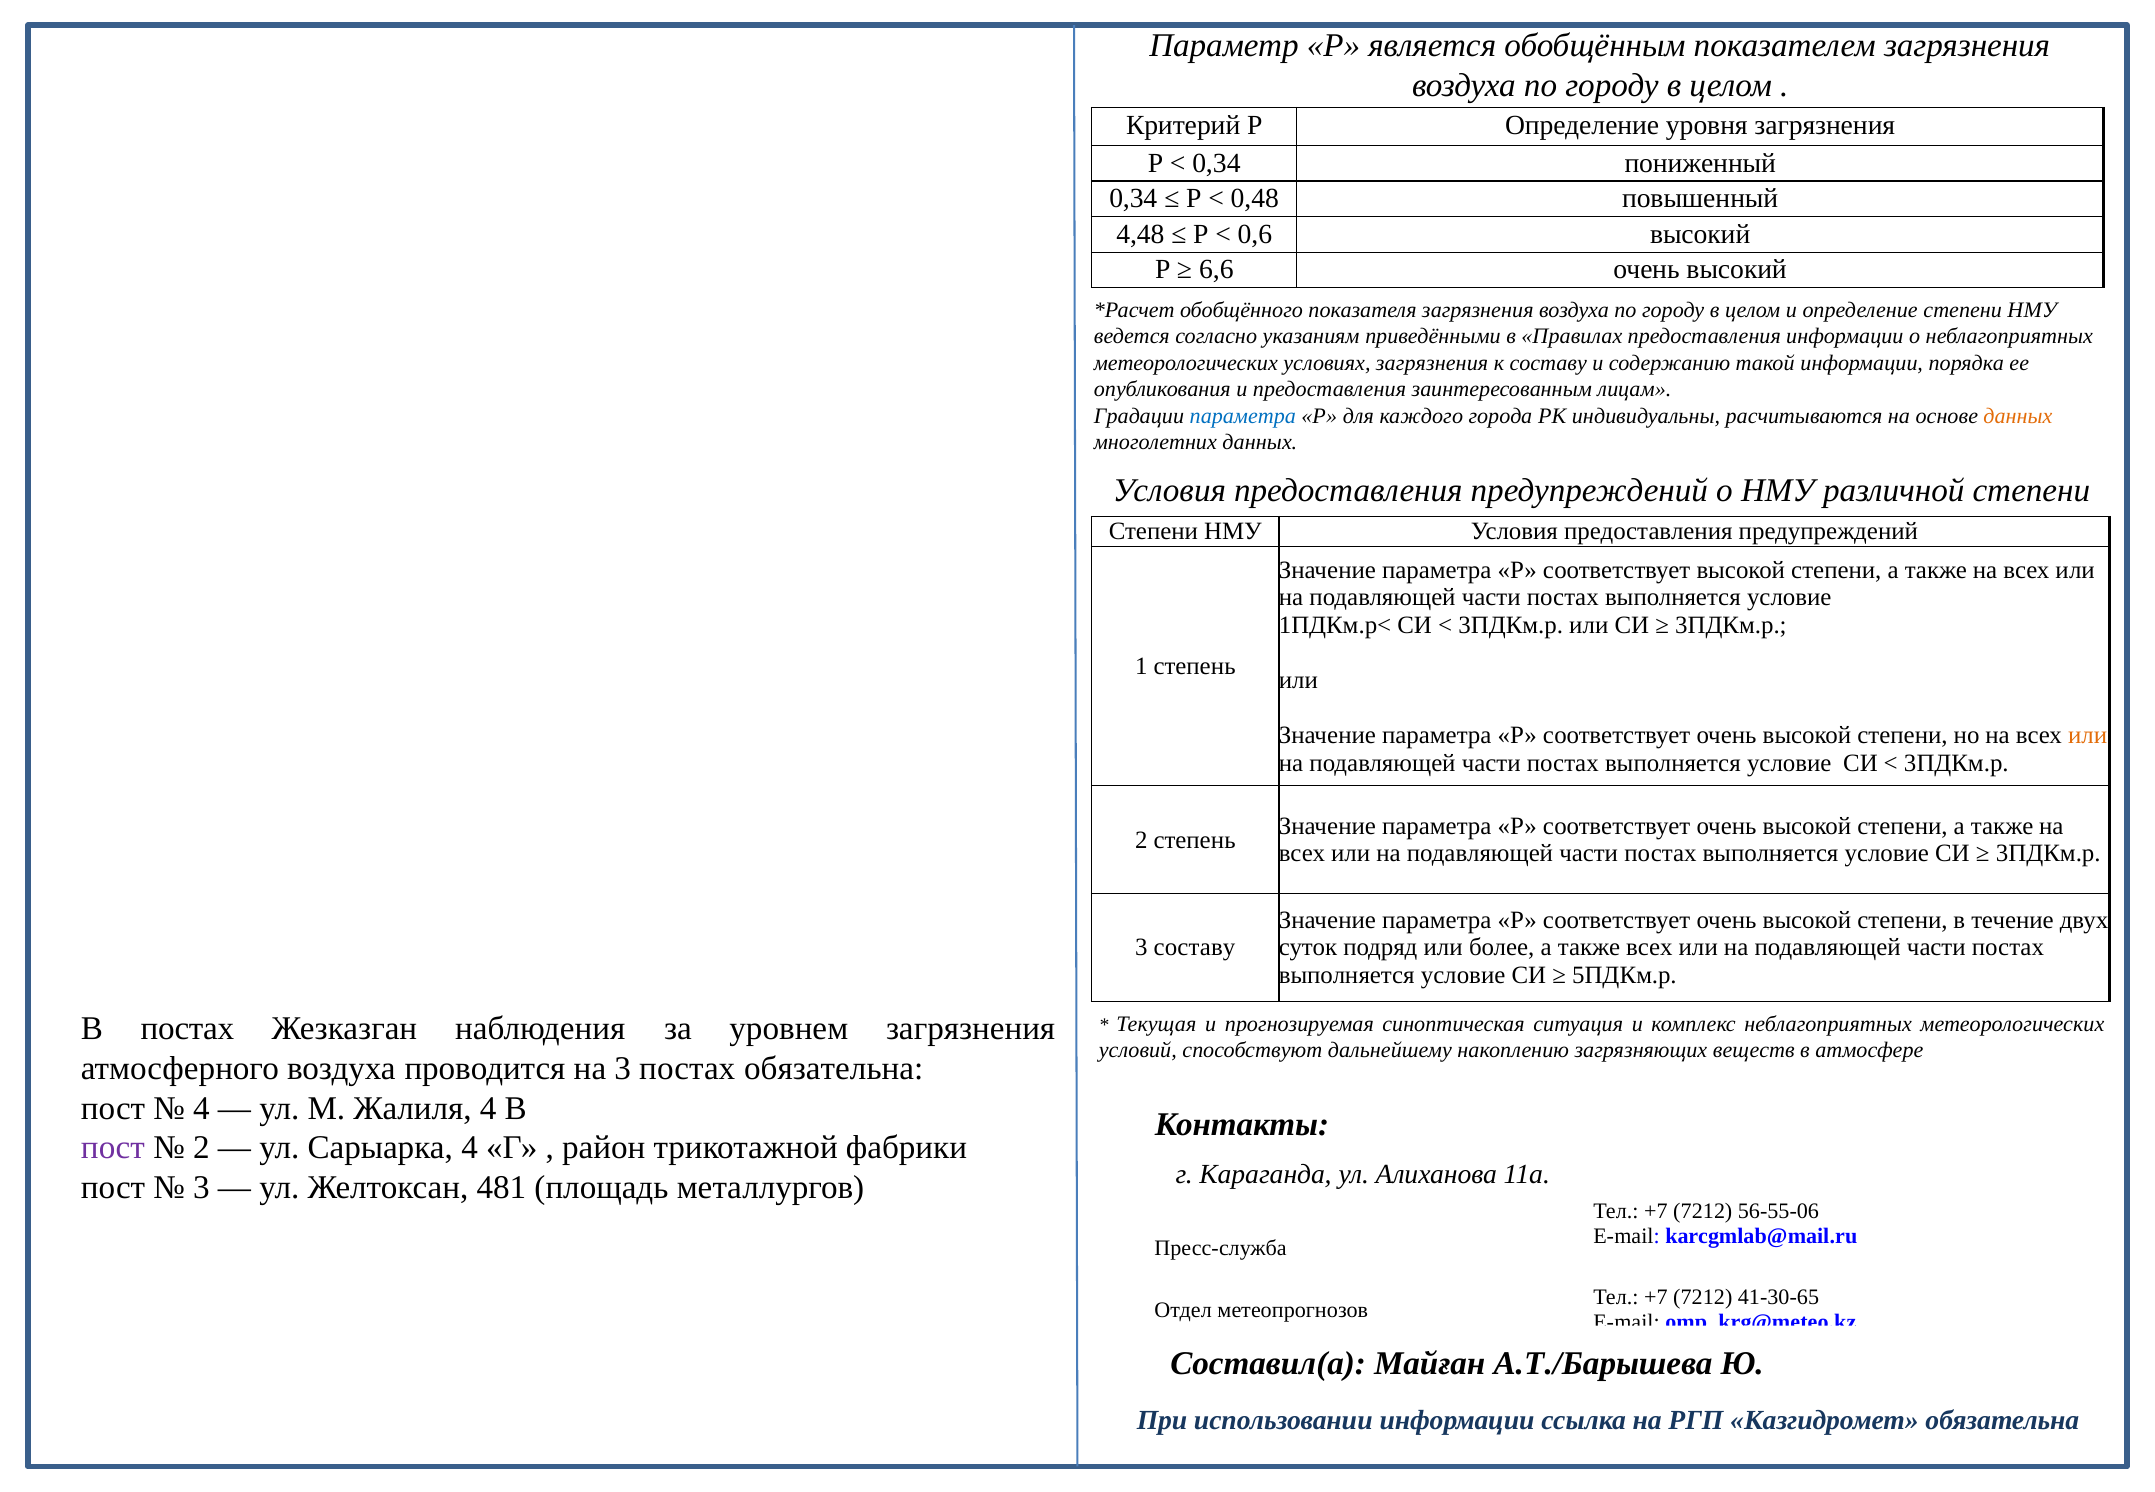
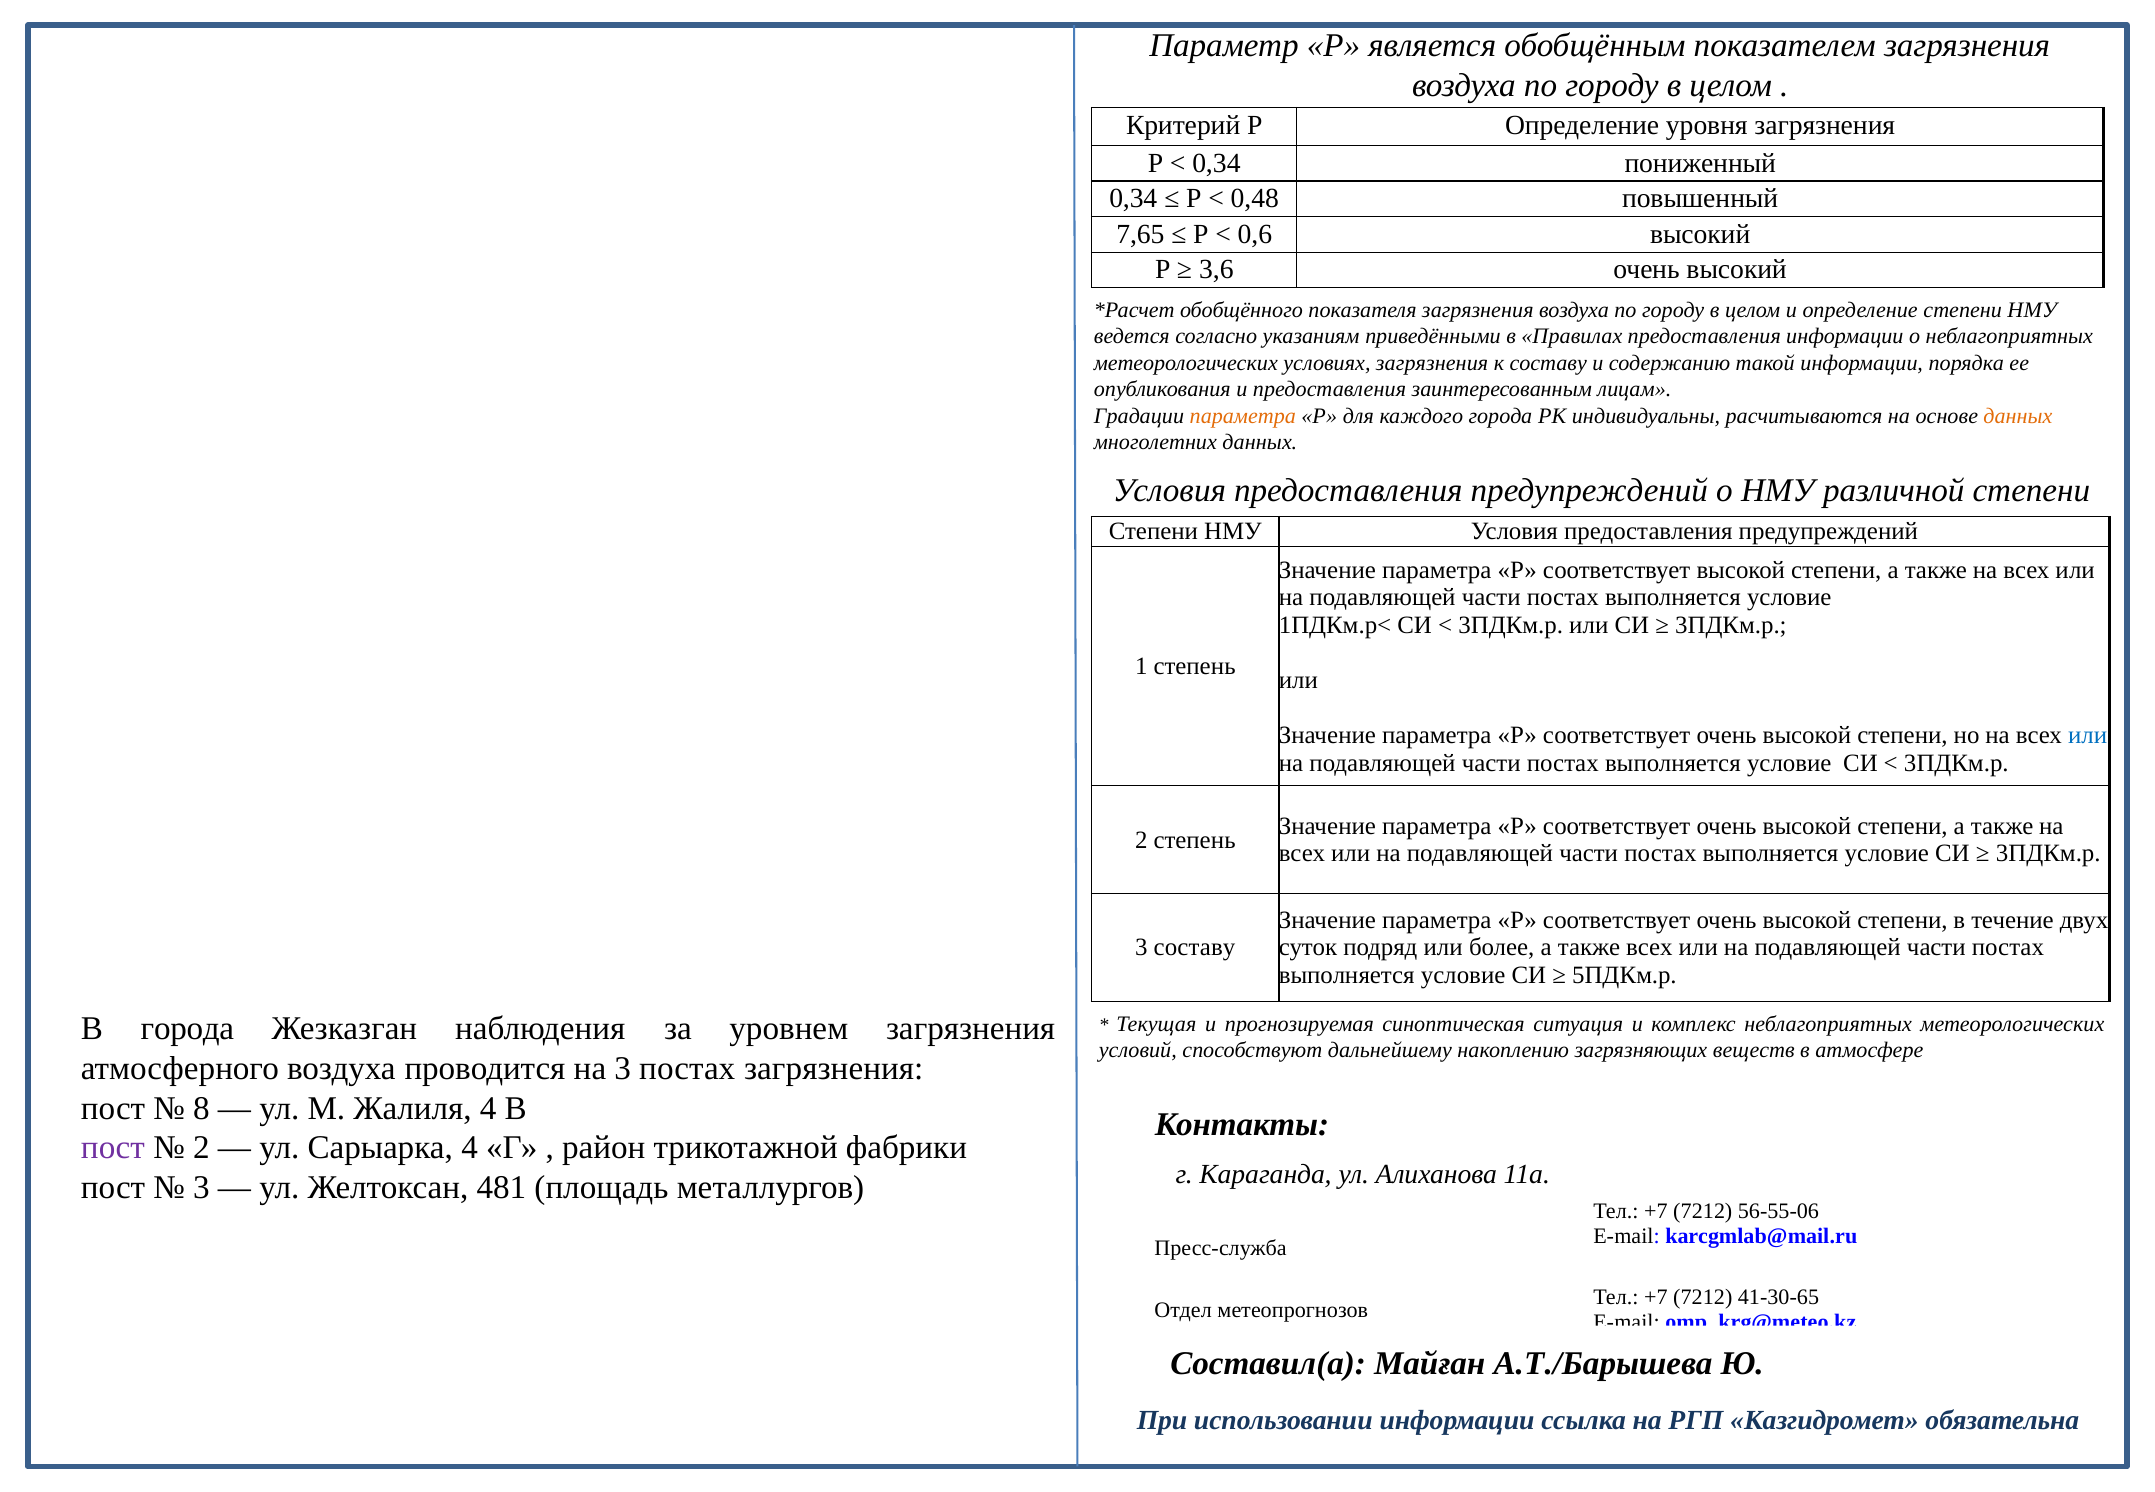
4,48: 4,48 -> 7,65
6,6: 6,6 -> 3,6
параметра at (1243, 416) colour: blue -> orange
или at (2088, 735) colour: orange -> blue
В постах: постах -> города
постах обязательна: обязательна -> загрязнения
4 at (201, 1108): 4 -> 8
